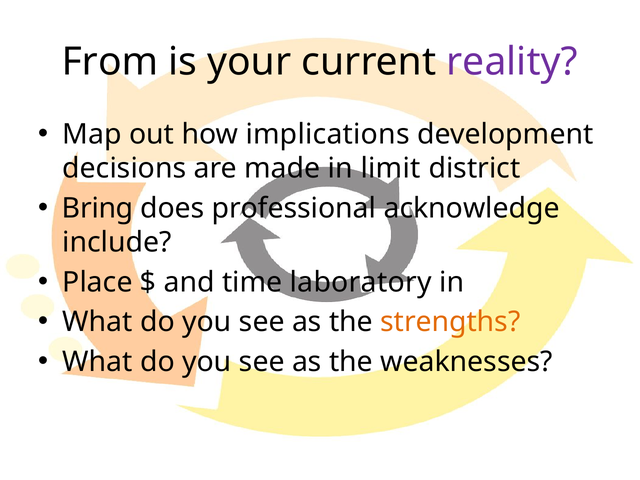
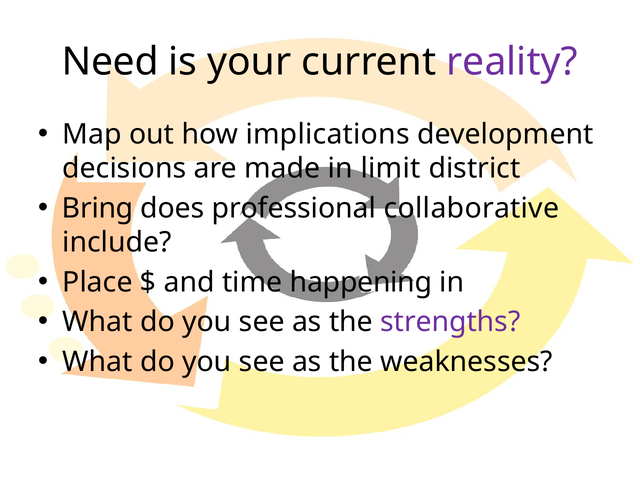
From: From -> Need
acknowledge: acknowledge -> collaborative
laboratory: laboratory -> happening
strengths colour: orange -> purple
